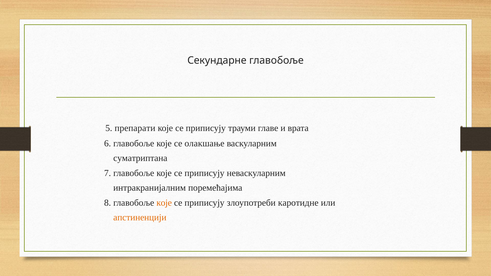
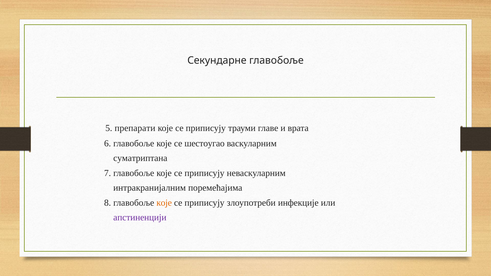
олакшање: олакшање -> шестоугао
каротидне: каротидне -> инфекције
апстиненцији colour: orange -> purple
